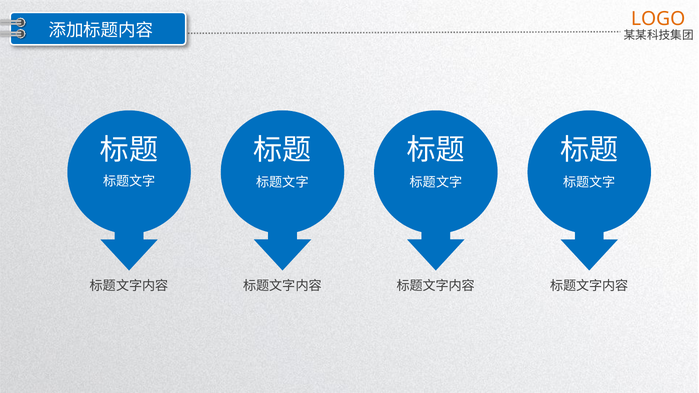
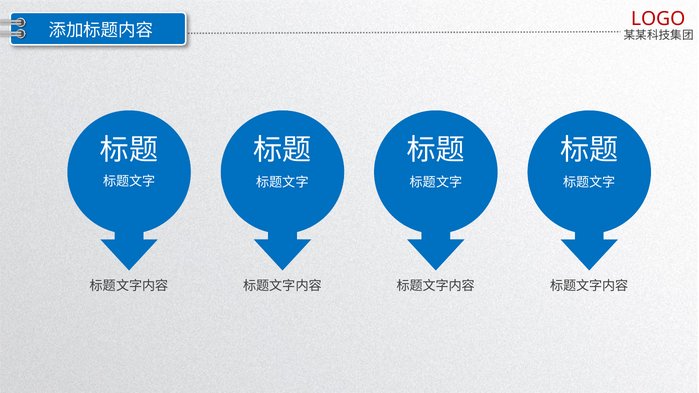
LOGO colour: orange -> red
